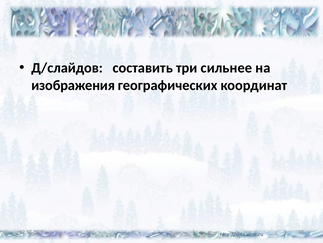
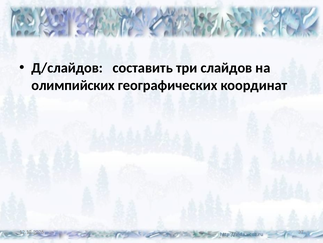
сильнее: сильнее -> слайдов
изображения: изображения -> олимпийских
